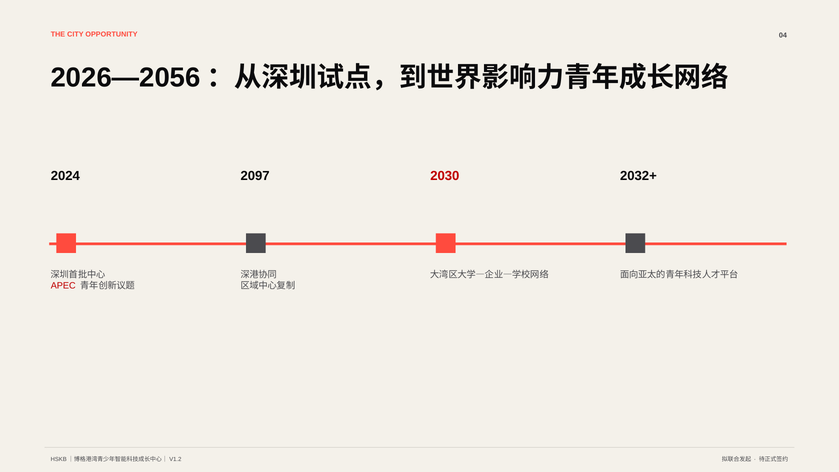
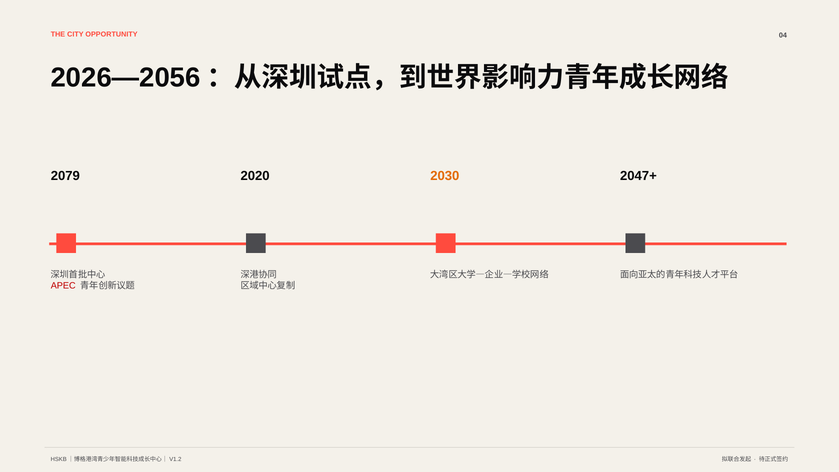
2024: 2024 -> 2079
2097: 2097 -> 2020
2030 colour: red -> orange
2032+: 2032+ -> 2047+
